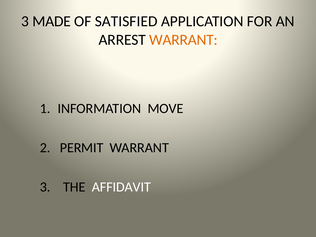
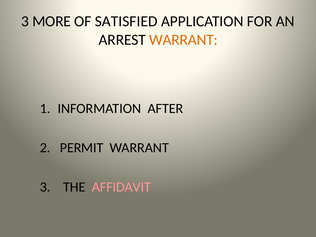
MADE: MADE -> MORE
MOVE: MOVE -> AFTER
AFFIDAVIT colour: white -> pink
